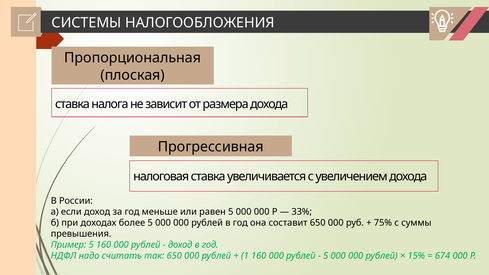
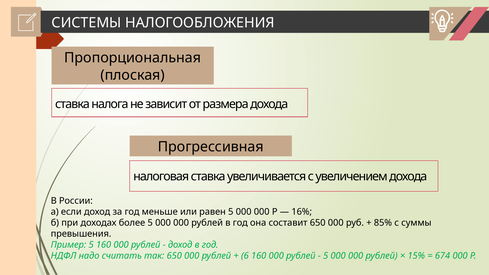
33%: 33% -> 16%
75%: 75% -> 85%
1: 1 -> 6
